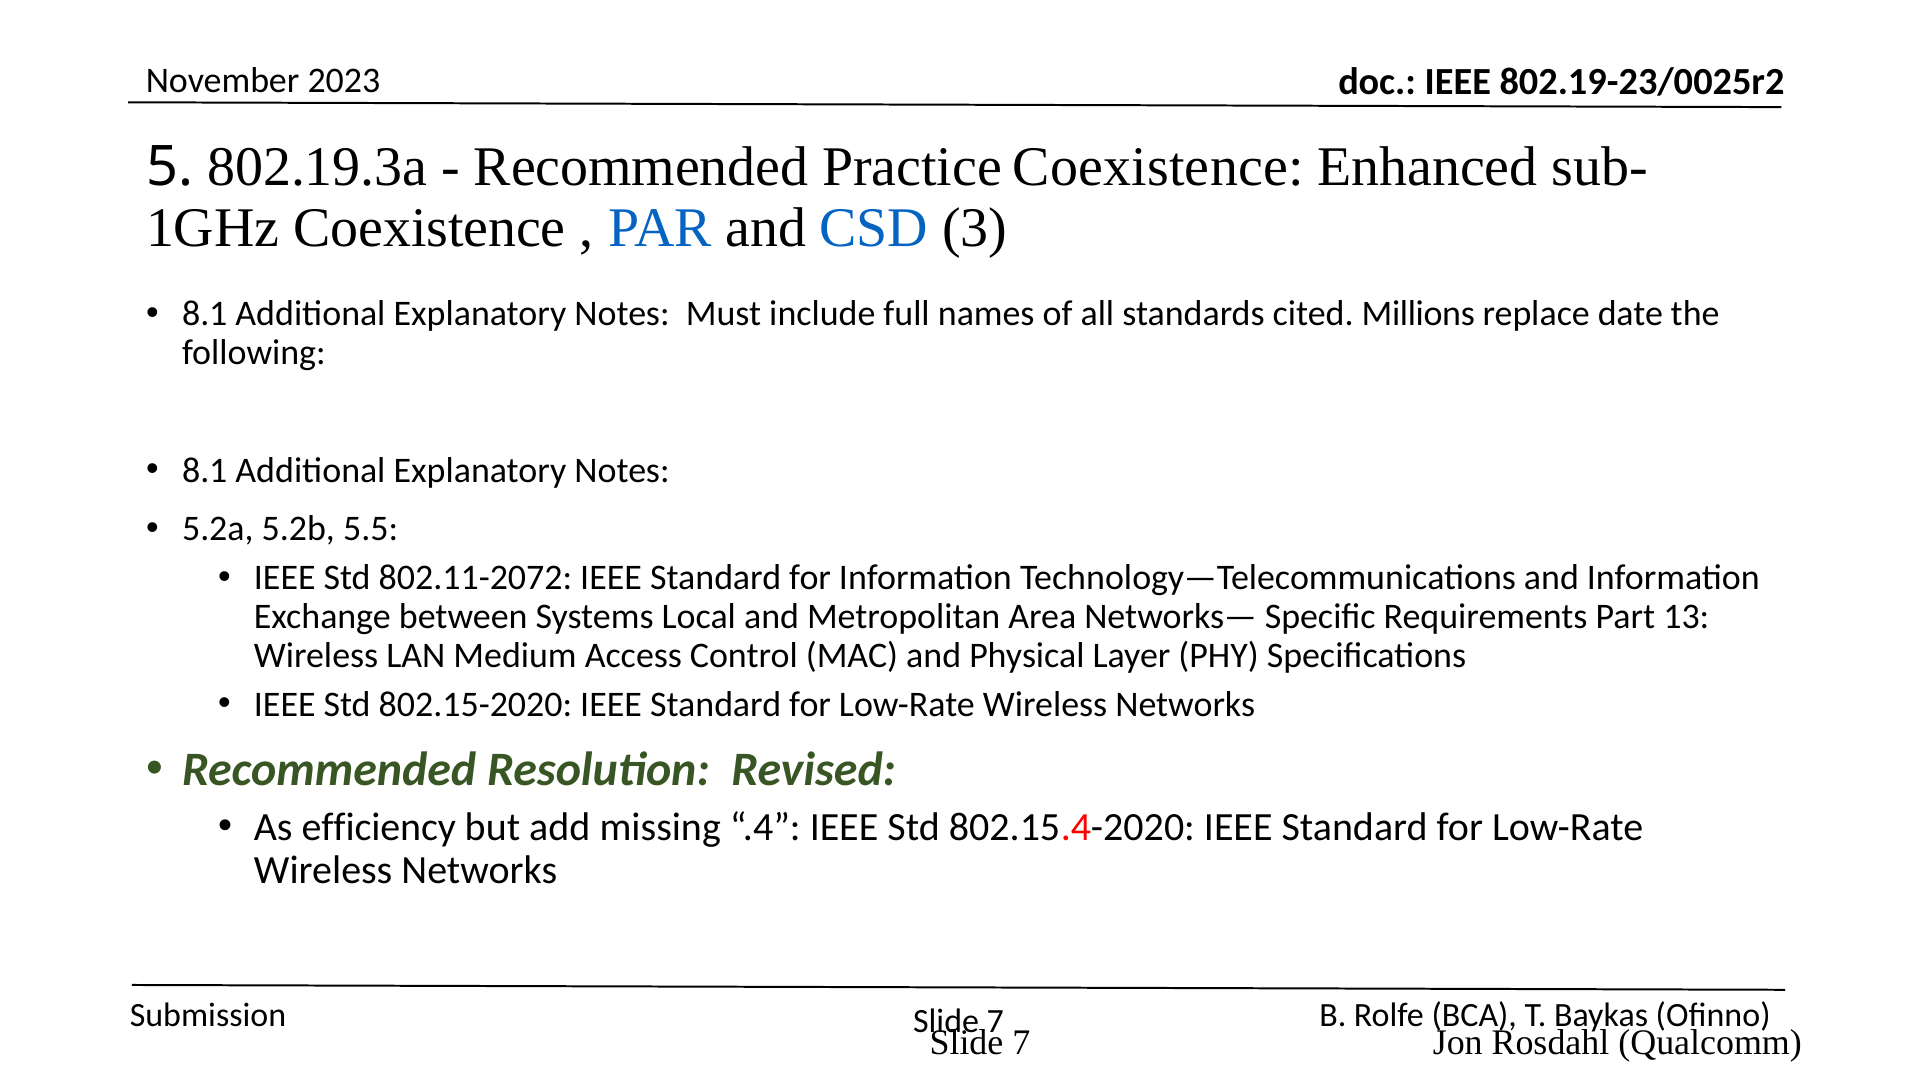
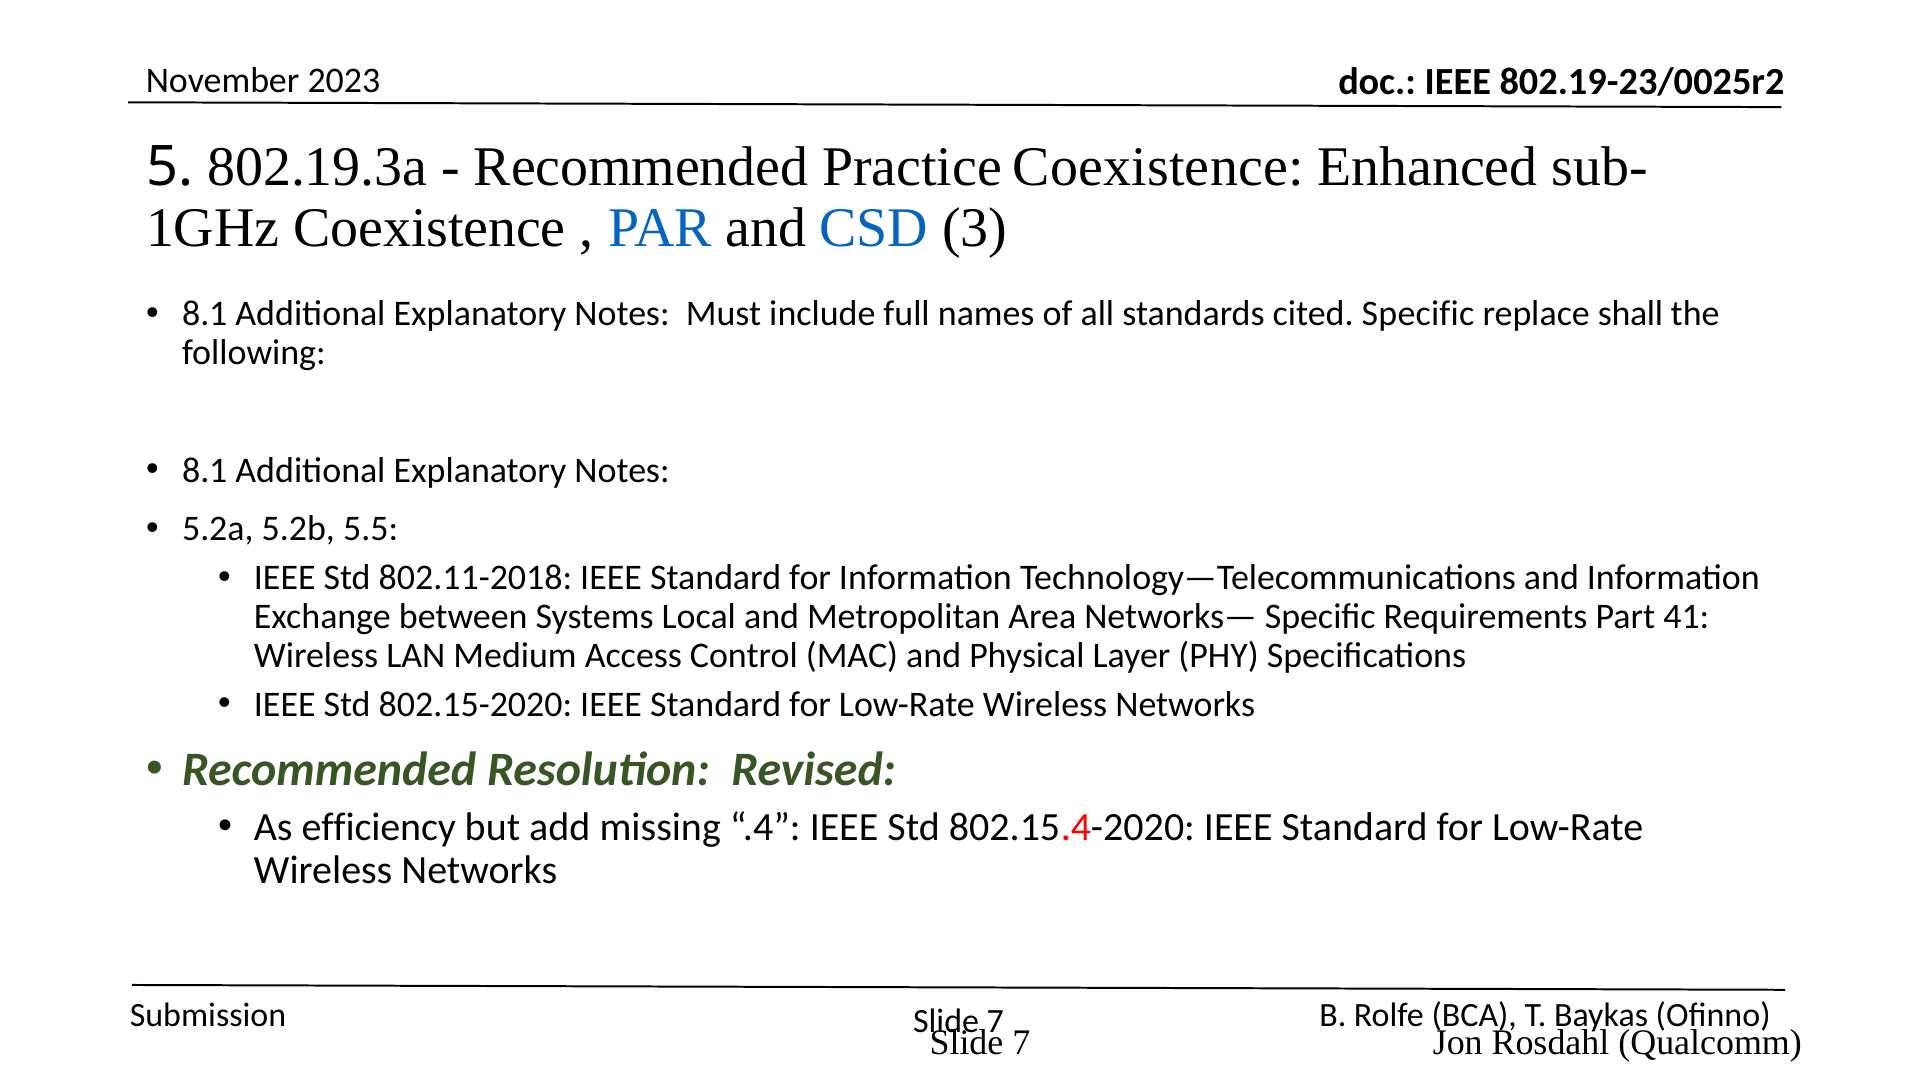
cited Millions: Millions -> Specific
date: date -> shall
802.11-2072: 802.11-2072 -> 802.11-2018
13: 13 -> 41
